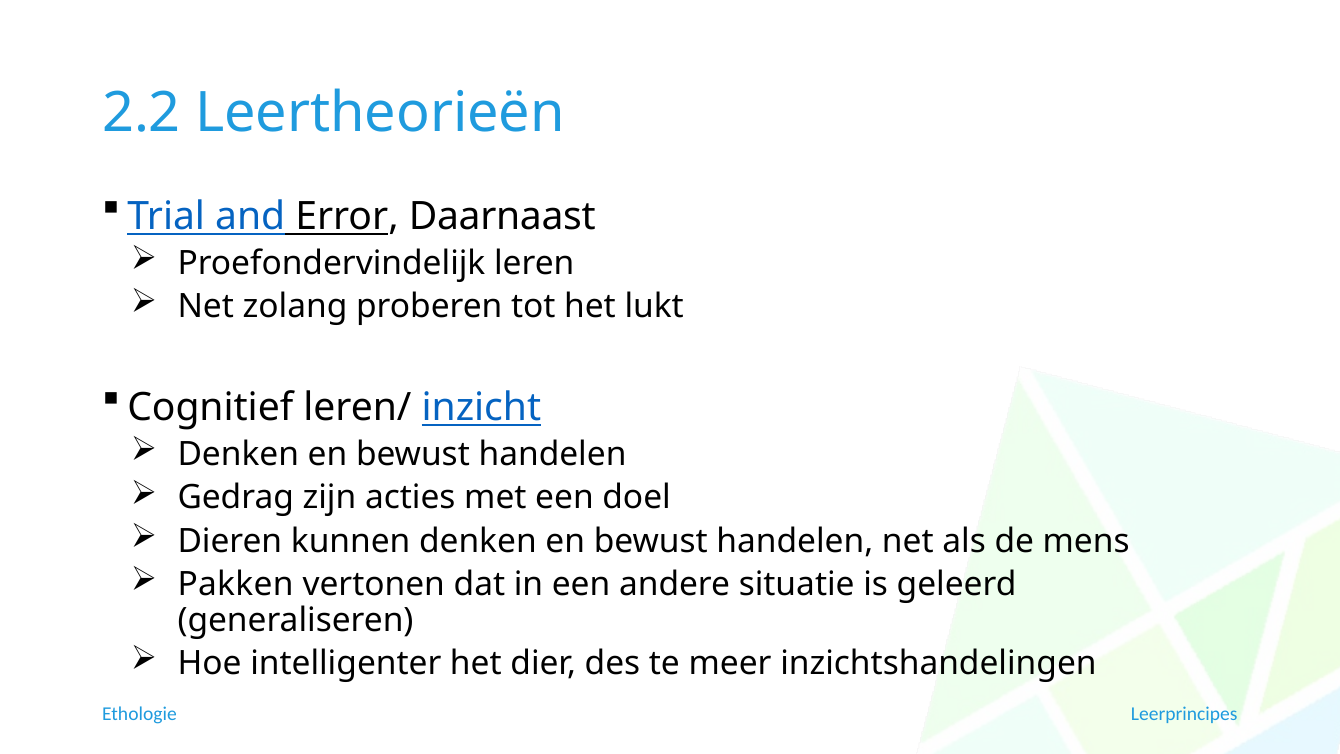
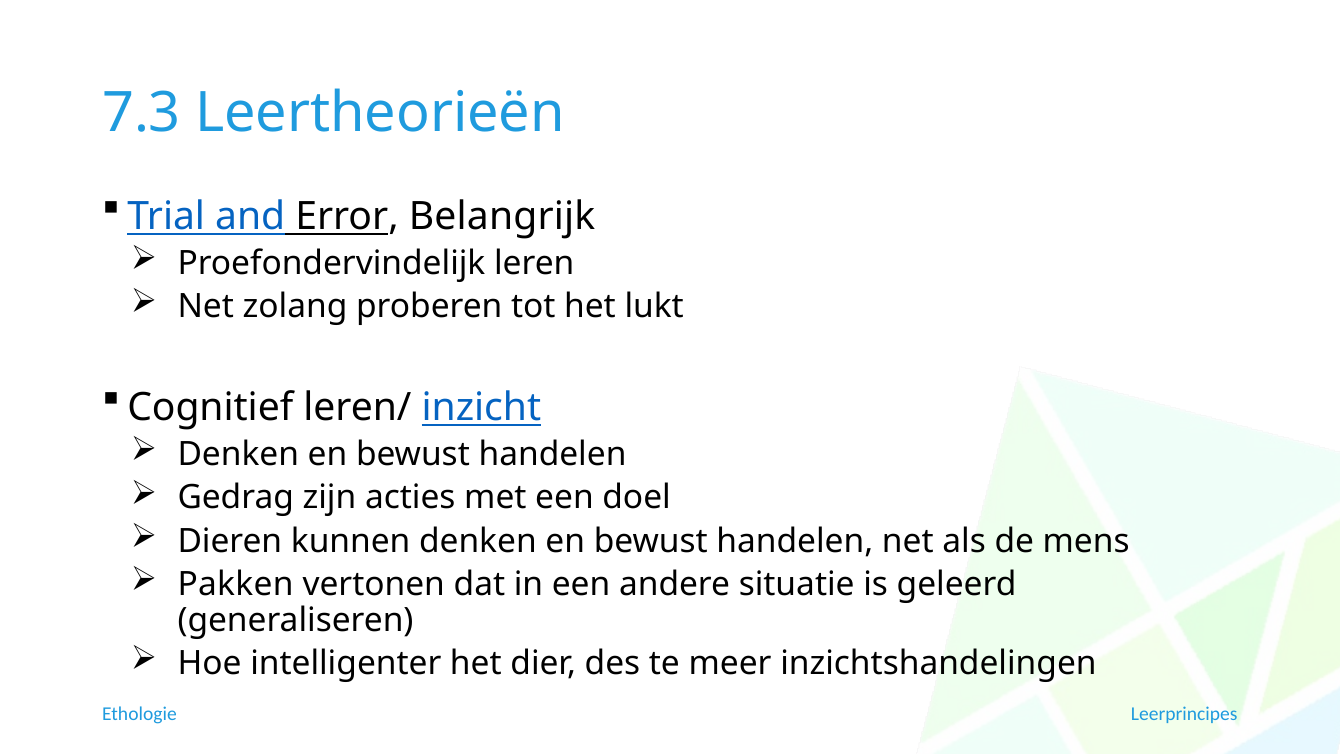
2.2: 2.2 -> 7.3
Daarnaast: Daarnaast -> Belangrijk
